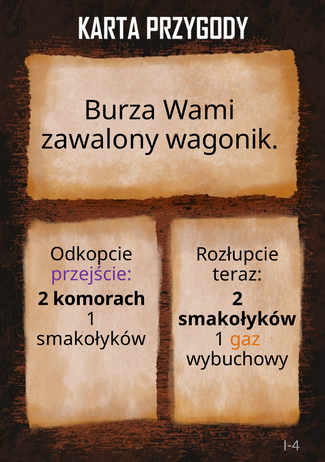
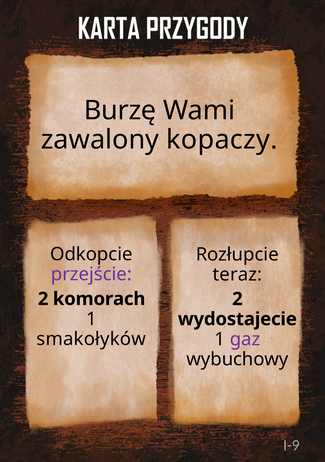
Burza: Burza -> Burzę
wagonik: wagonik -> kopaczy
smakołyków at (237, 319): smakołyków -> wydostajecie
gaz colour: orange -> purple
I-4: I-4 -> I-9
